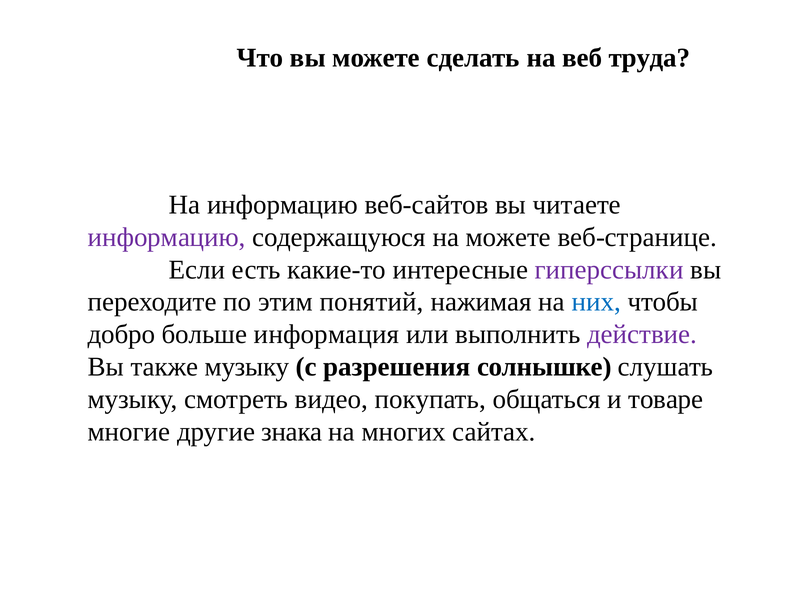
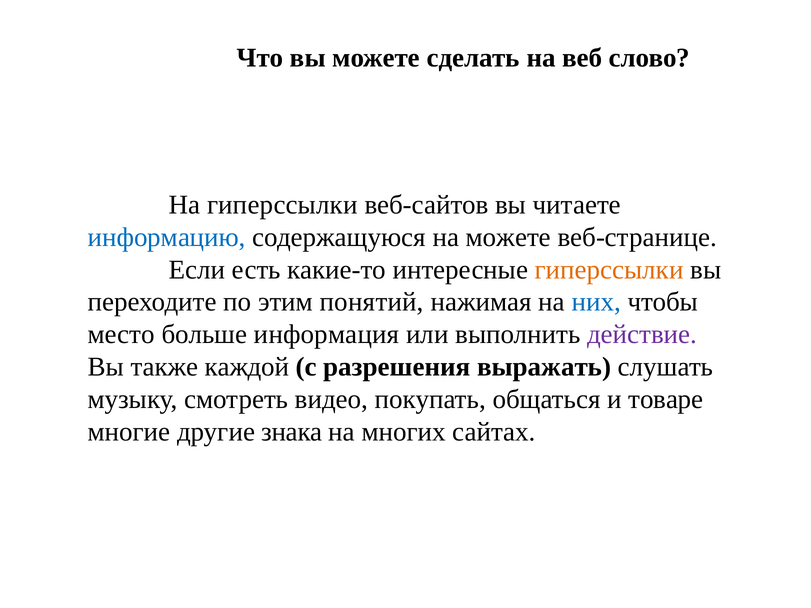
труда: труда -> слово
На информацию: информацию -> гиперссылки
информацию at (167, 237) colour: purple -> blue
гиперссылки at (609, 270) colour: purple -> orange
добро: добро -> место
также музыку: музыку -> каждой
солнышке: солнышке -> выражать
